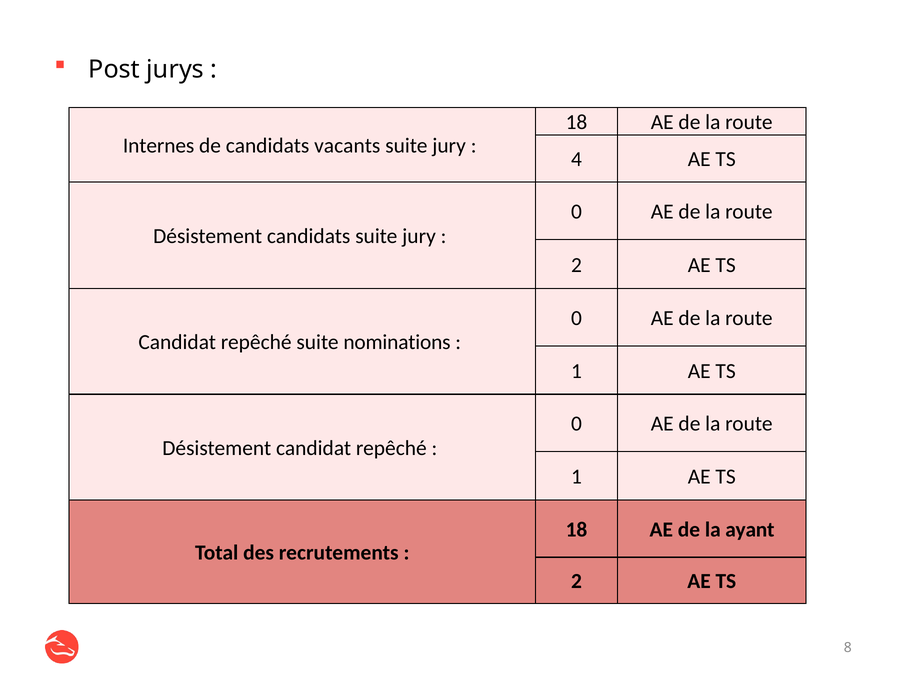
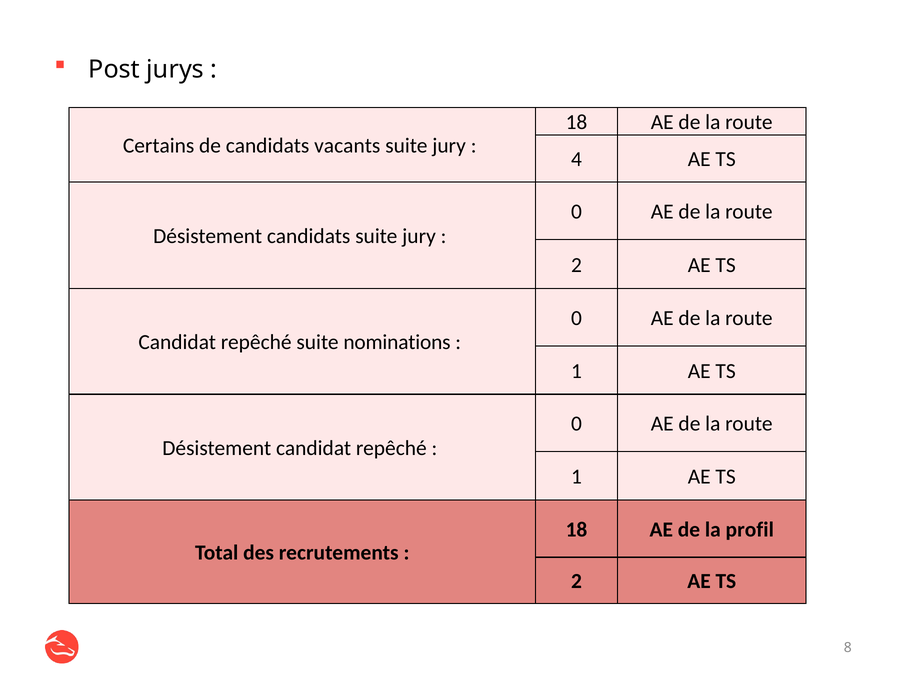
Internes: Internes -> Certains
ayant: ayant -> profil
